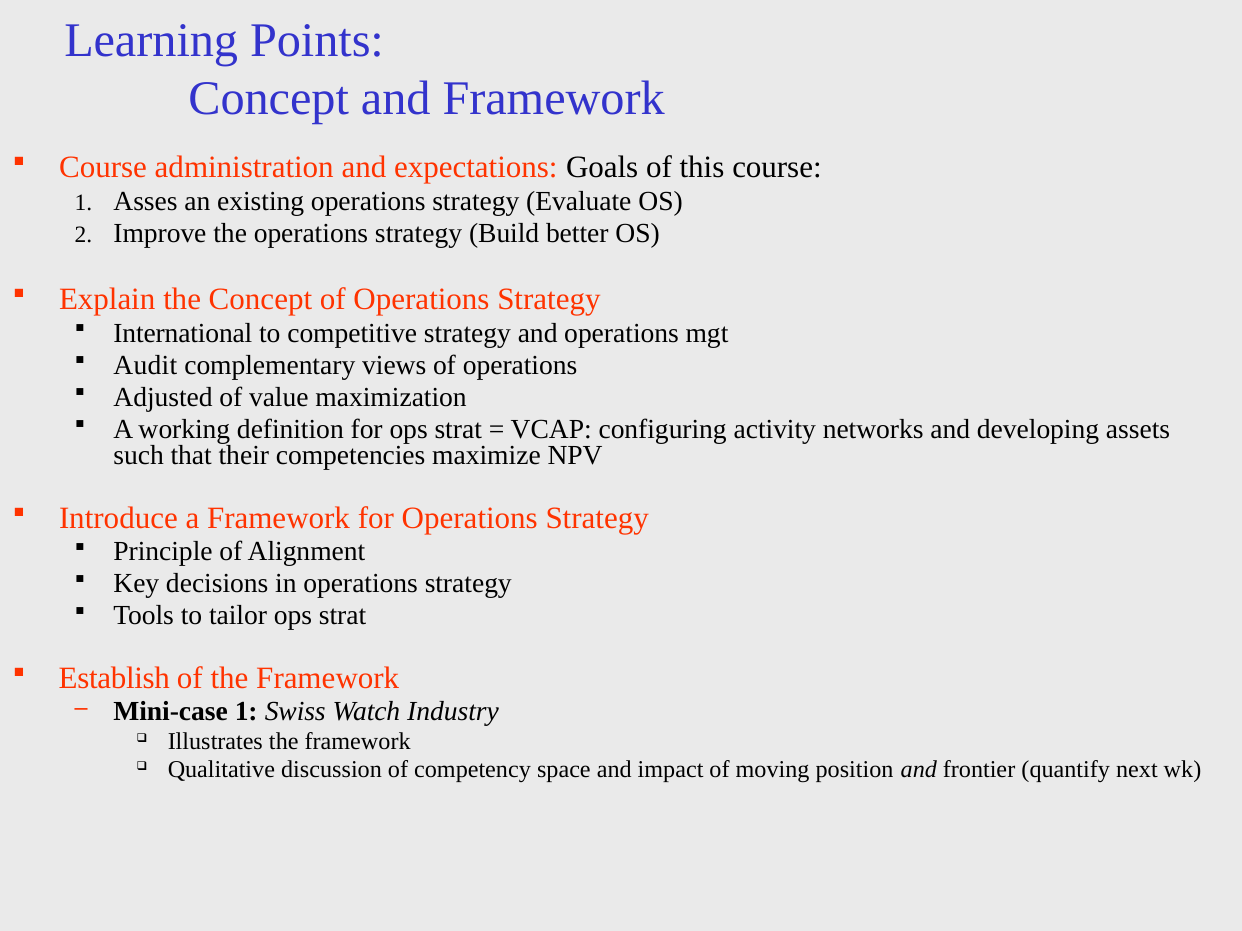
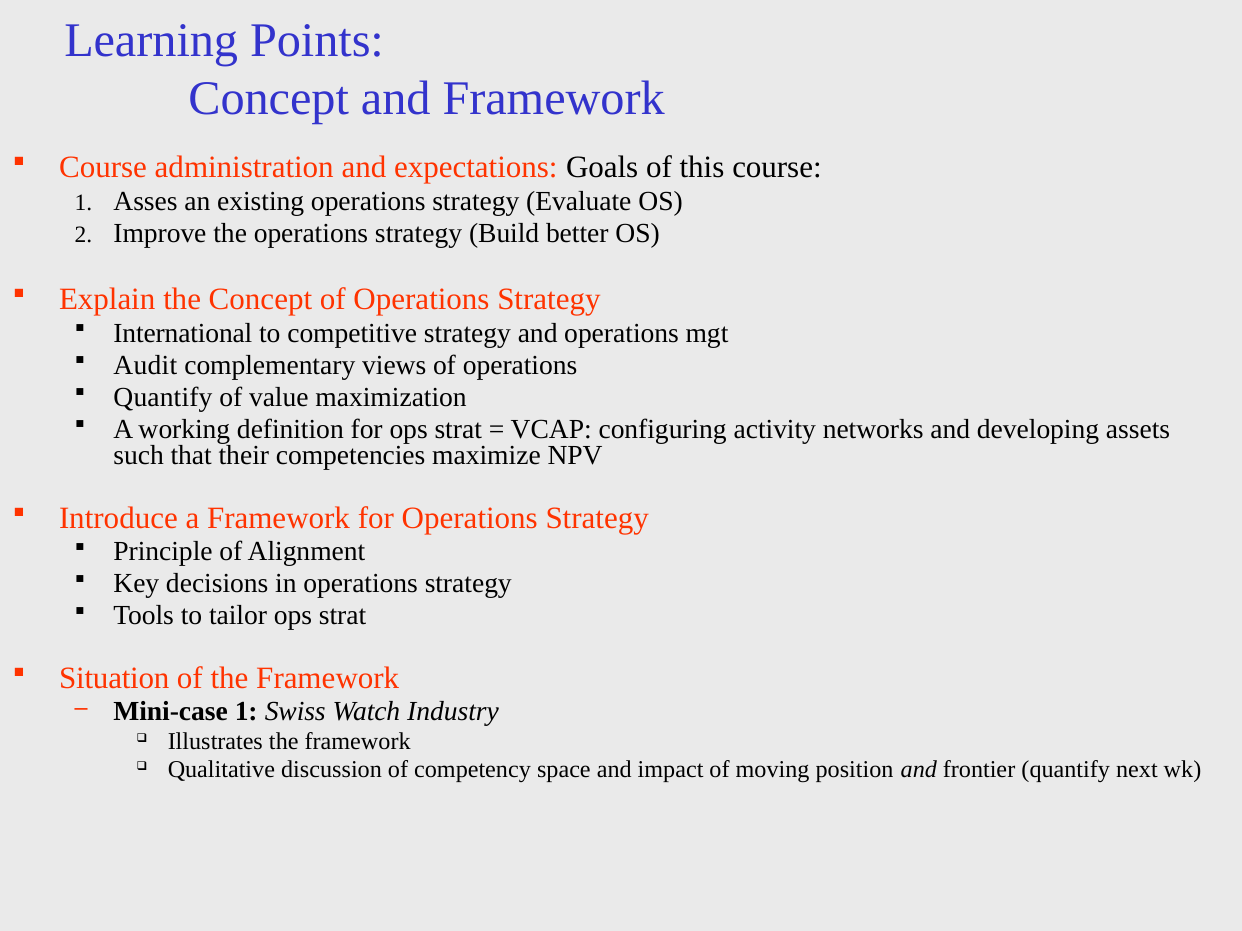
Adjusted at (163, 397): Adjusted -> Quantify
Establish: Establish -> Situation
